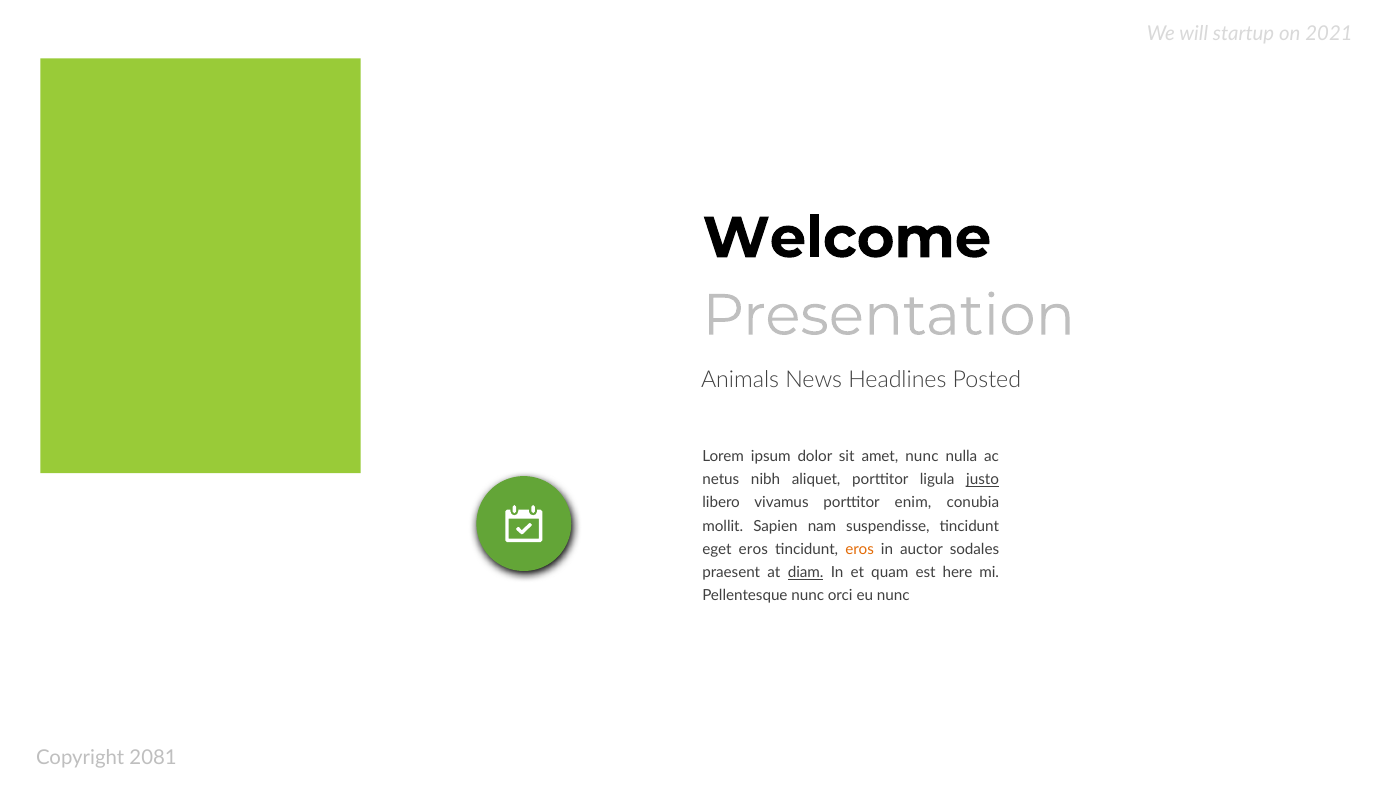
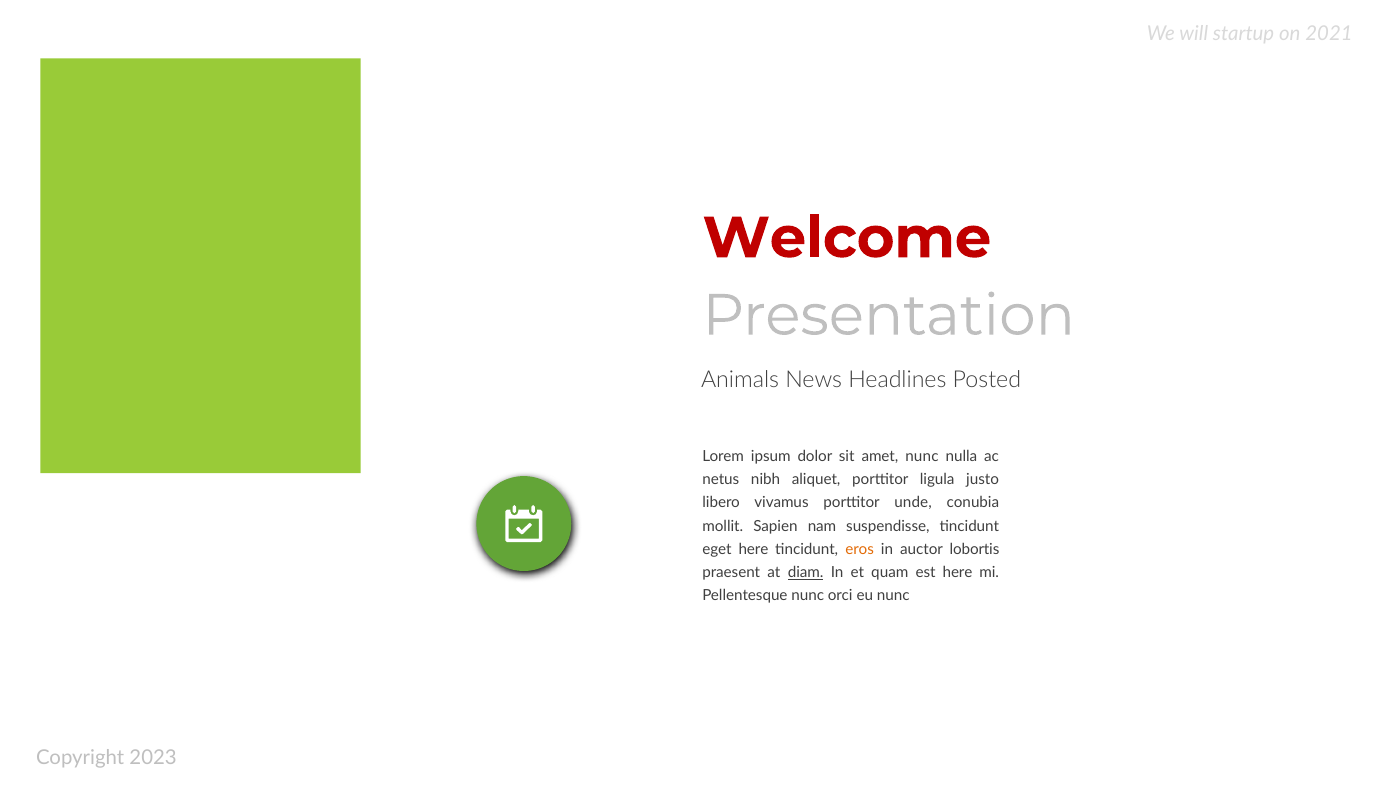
Welcome colour: black -> red
justo underline: present -> none
enim: enim -> unde
eget eros: eros -> here
sodales: sodales -> lobortis
2081: 2081 -> 2023
